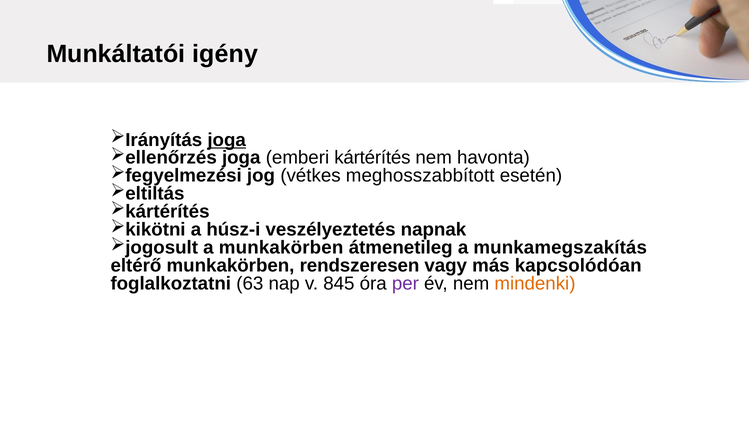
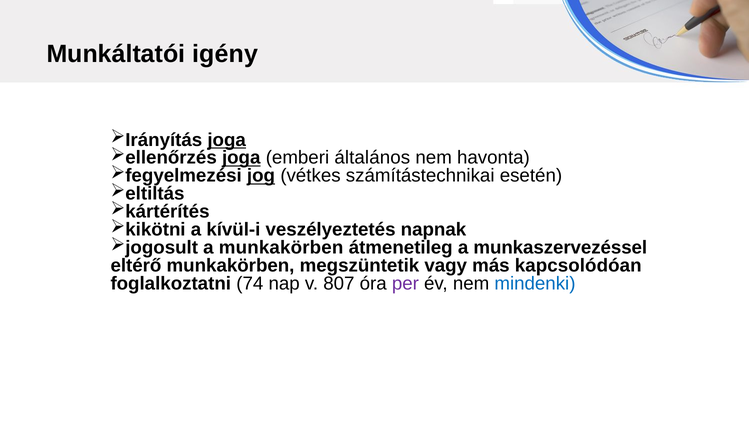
joga at (241, 158) underline: none -> present
kártérítés: kártérítés -> általános
jog underline: none -> present
meghosszabbított: meghosszabbított -> számítástechnikai
húsz-i: húsz-i -> kívül-i
munkamegszakítás: munkamegszakítás -> munkaszervezéssel
rendszeresen: rendszeresen -> megszüntetik
63: 63 -> 74
845: 845 -> 807
mindenki colour: orange -> blue
